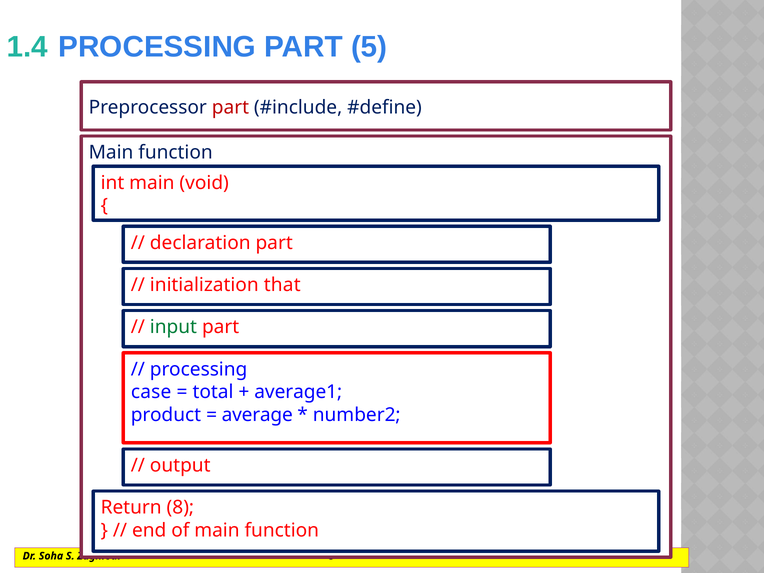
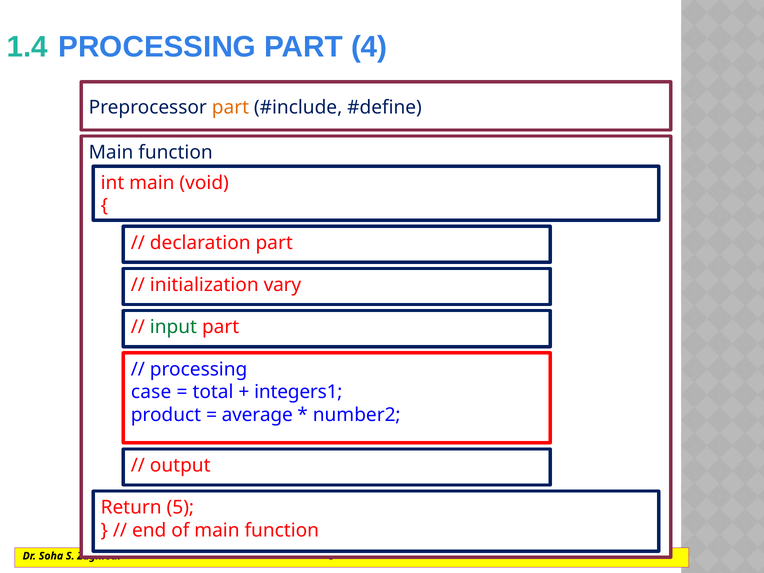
5: 5 -> 4
part at (230, 107) colour: red -> orange
that: that -> vary
average1: average1 -> integers1
Return 8: 8 -> 5
